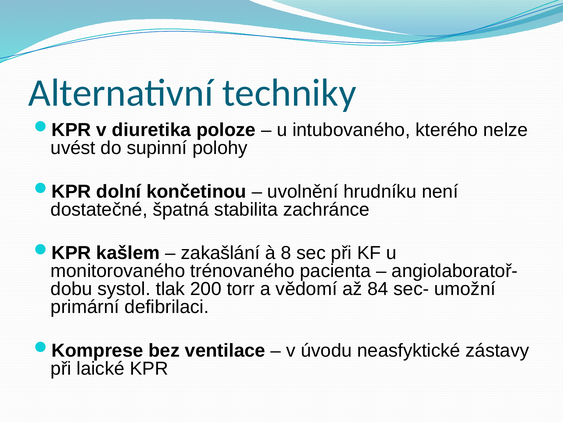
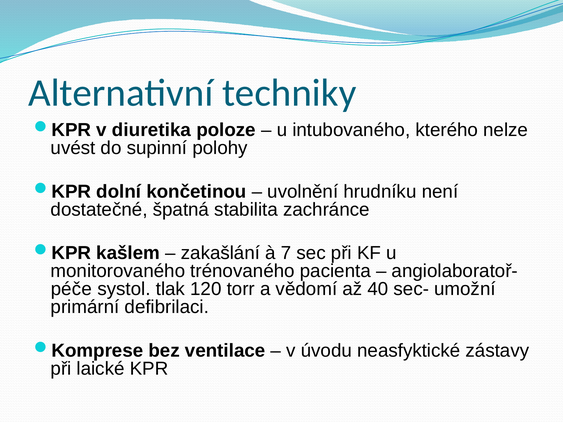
8: 8 -> 7
dobu: dobu -> péče
200: 200 -> 120
84: 84 -> 40
